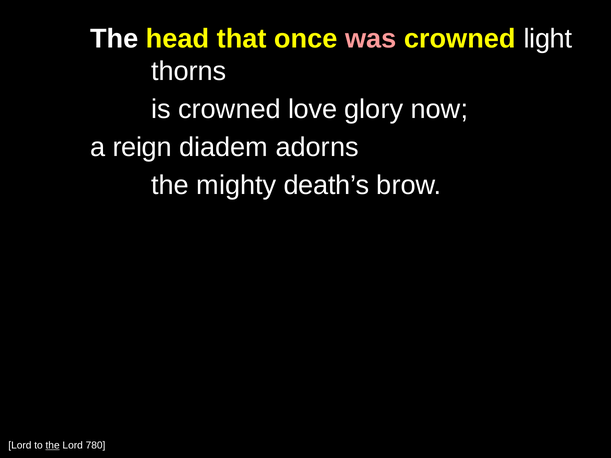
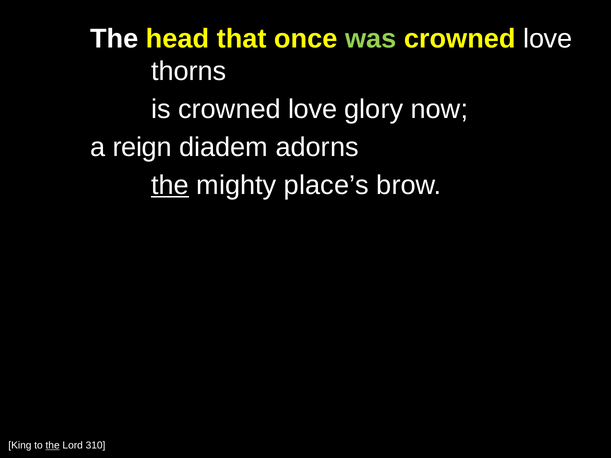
was colour: pink -> light green
light at (548, 39): light -> love
the at (170, 185) underline: none -> present
death’s: death’s -> place’s
Lord at (20, 446): Lord -> King
780: 780 -> 310
